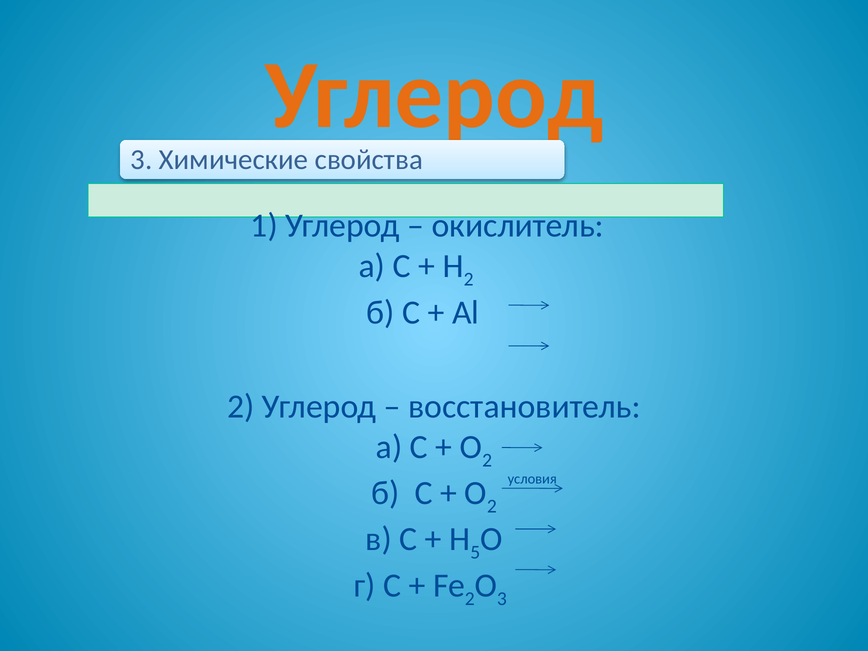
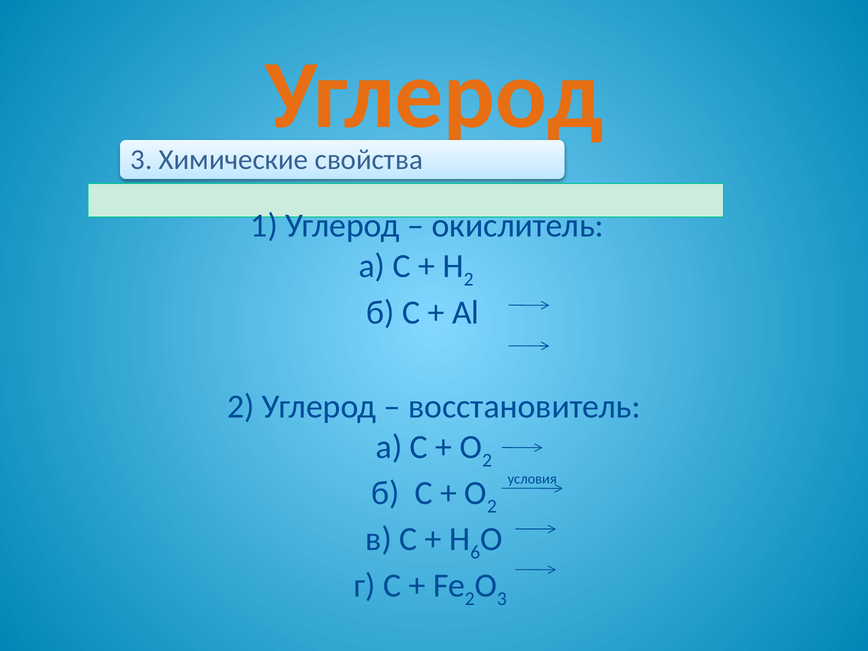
5: 5 -> 6
